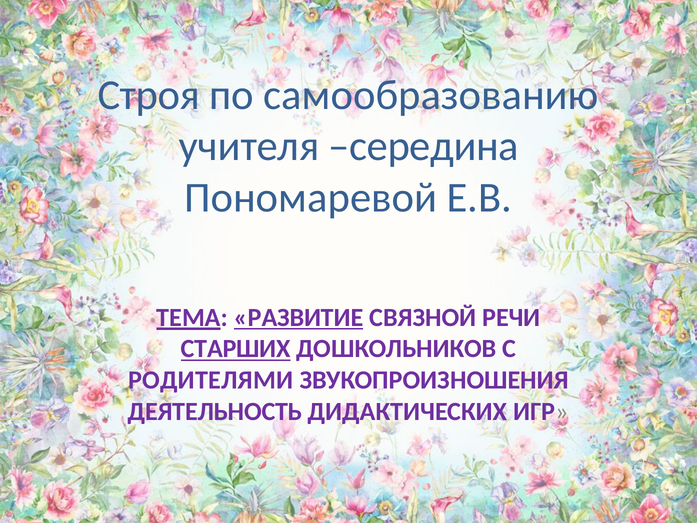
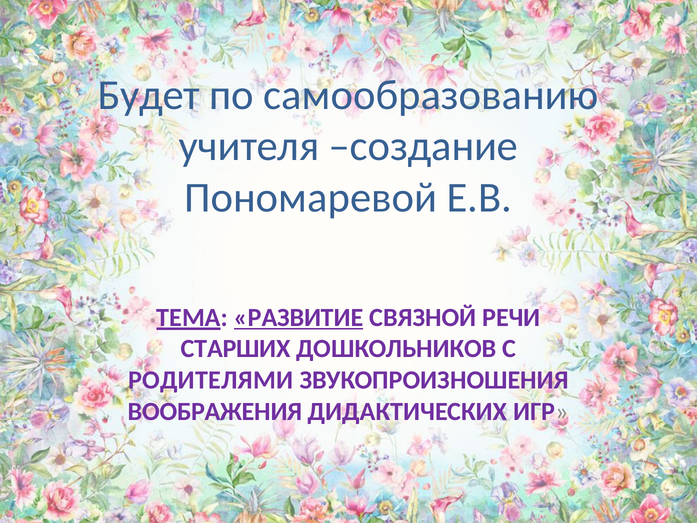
Строя: Строя -> Будет
середина: середина -> создание
СТАРШИХ underline: present -> none
ДЕЯТЕЛЬНОСТЬ: ДЕЯТЕЛЬНОСТЬ -> ВООБРАЖЕНИЯ
